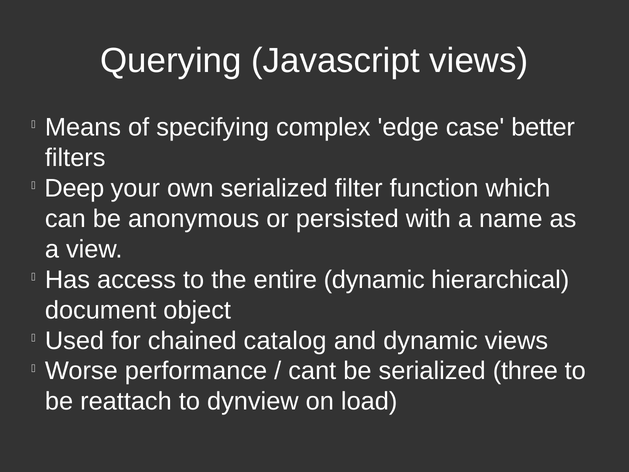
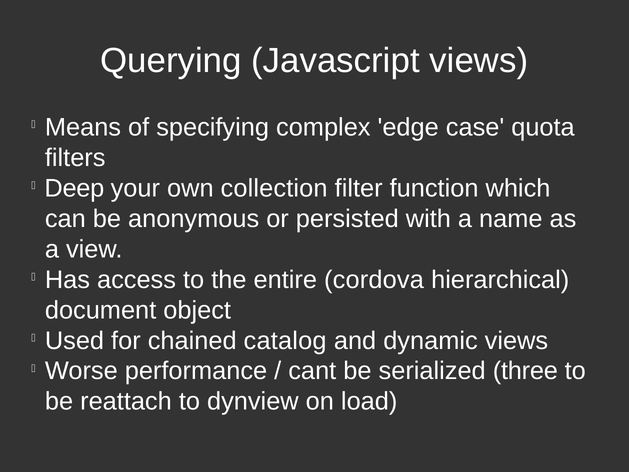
better: better -> quota
own serialized: serialized -> collection
entire dynamic: dynamic -> cordova
